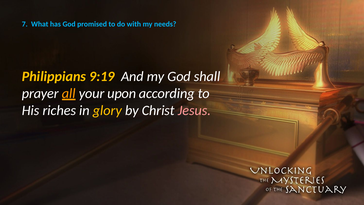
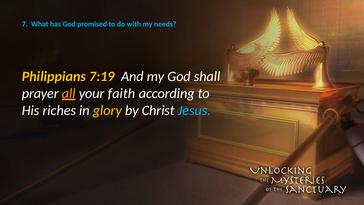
9:19: 9:19 -> 7:19
upon: upon -> faith
Jesus colour: pink -> light blue
